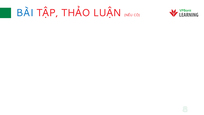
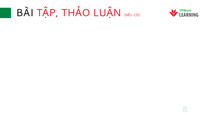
BÀI colour: blue -> black
